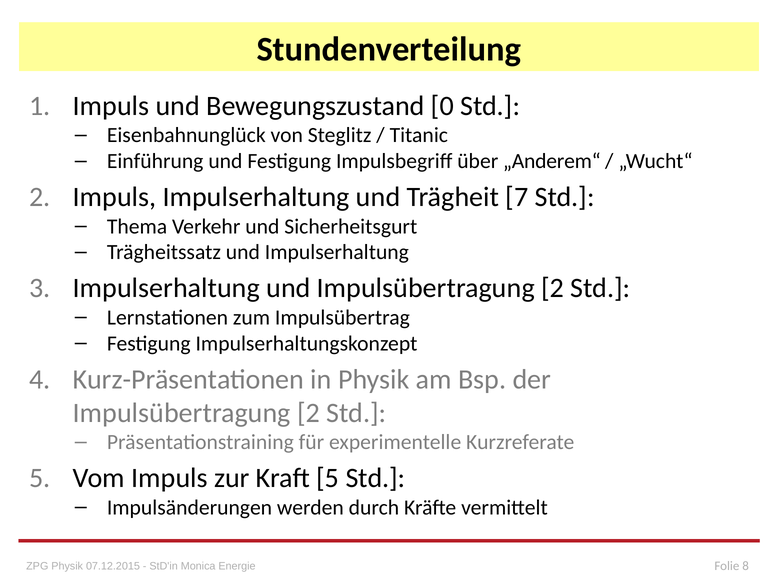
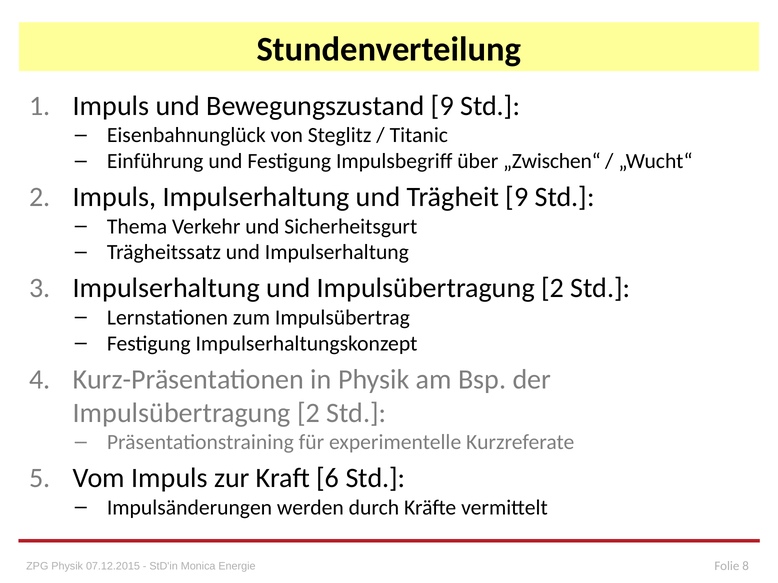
Bewegungszustand 0: 0 -> 9
„Anderem“: „Anderem“ -> „Zwischen“
Trägheit 7: 7 -> 9
Kraft 5: 5 -> 6
